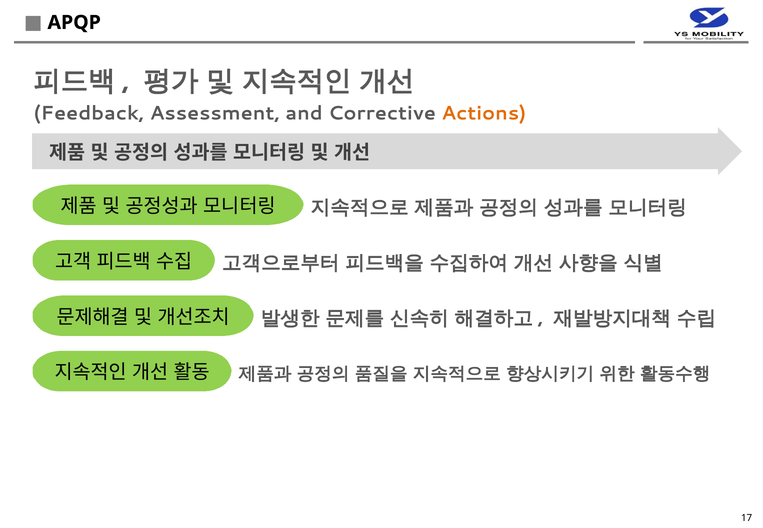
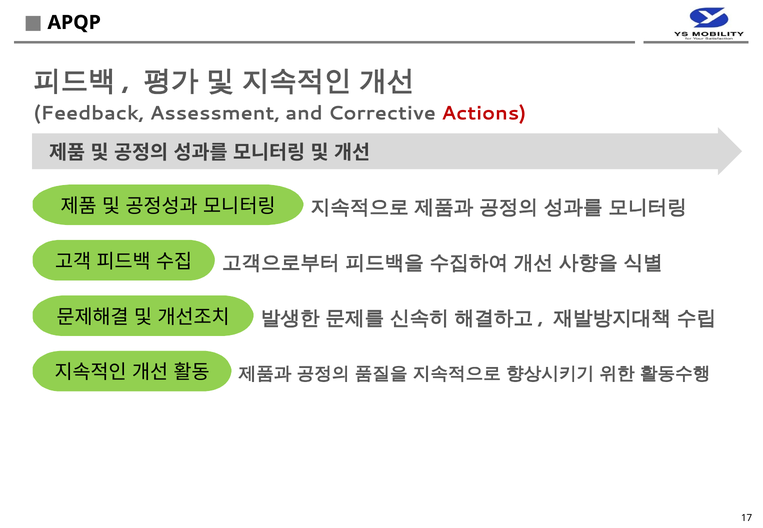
Actions colour: orange -> red
